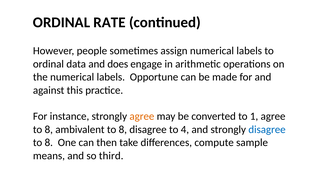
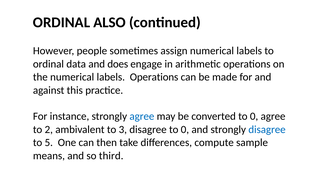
RATE: RATE -> ALSO
labels Opportune: Opportune -> Operations
agree at (142, 116) colour: orange -> blue
converted to 1: 1 -> 0
8 at (49, 129): 8 -> 2
ambivalent to 8: 8 -> 3
disagree to 4: 4 -> 0
8 at (49, 142): 8 -> 5
